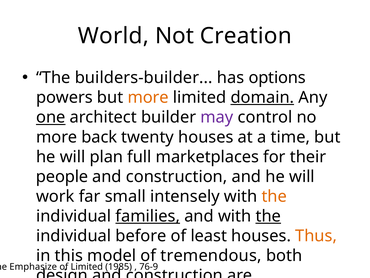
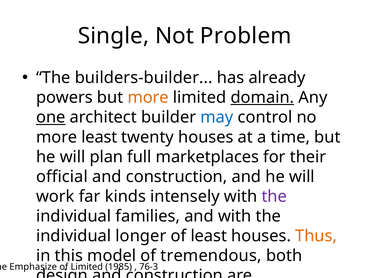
World: World -> Single
Creation: Creation -> Problem
options: options -> already
may colour: purple -> blue
more back: back -> least
people: people -> official
small: small -> kinds
the at (274, 196) colour: orange -> purple
families underline: present -> none
the at (268, 216) underline: present -> none
before: before -> longer
76-9: 76-9 -> 76-3
